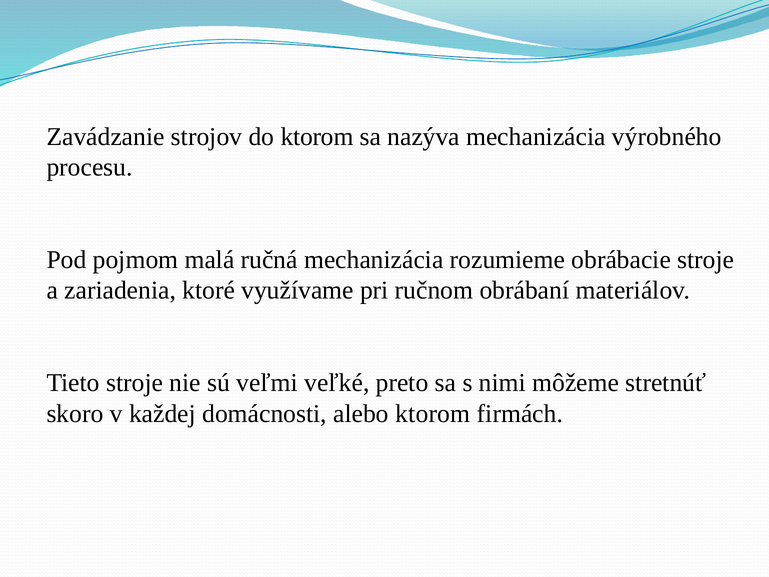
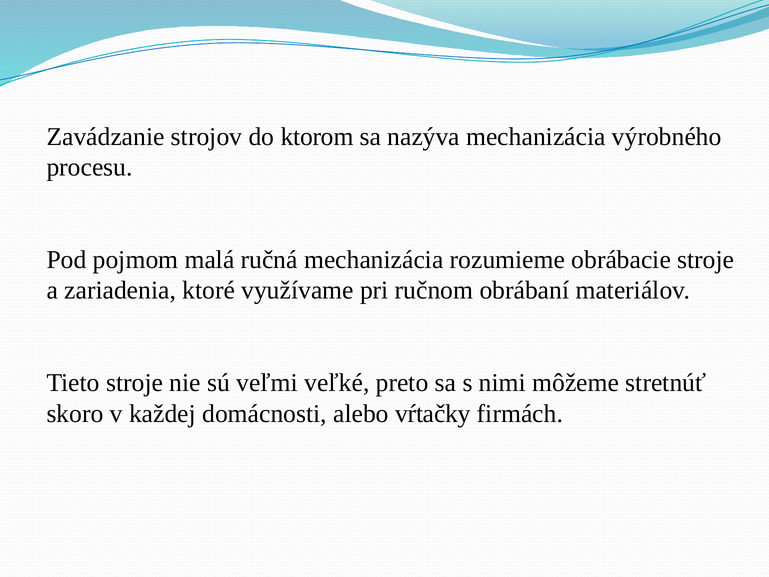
alebo ktorom: ktorom -> vŕtačky
